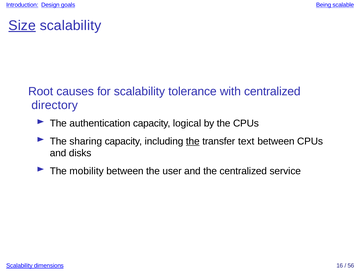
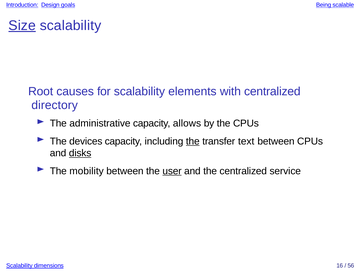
tolerance: tolerance -> elements
authentication: authentication -> administrative
logical: logical -> allows
sharing: sharing -> devices
disks underline: none -> present
user underline: none -> present
